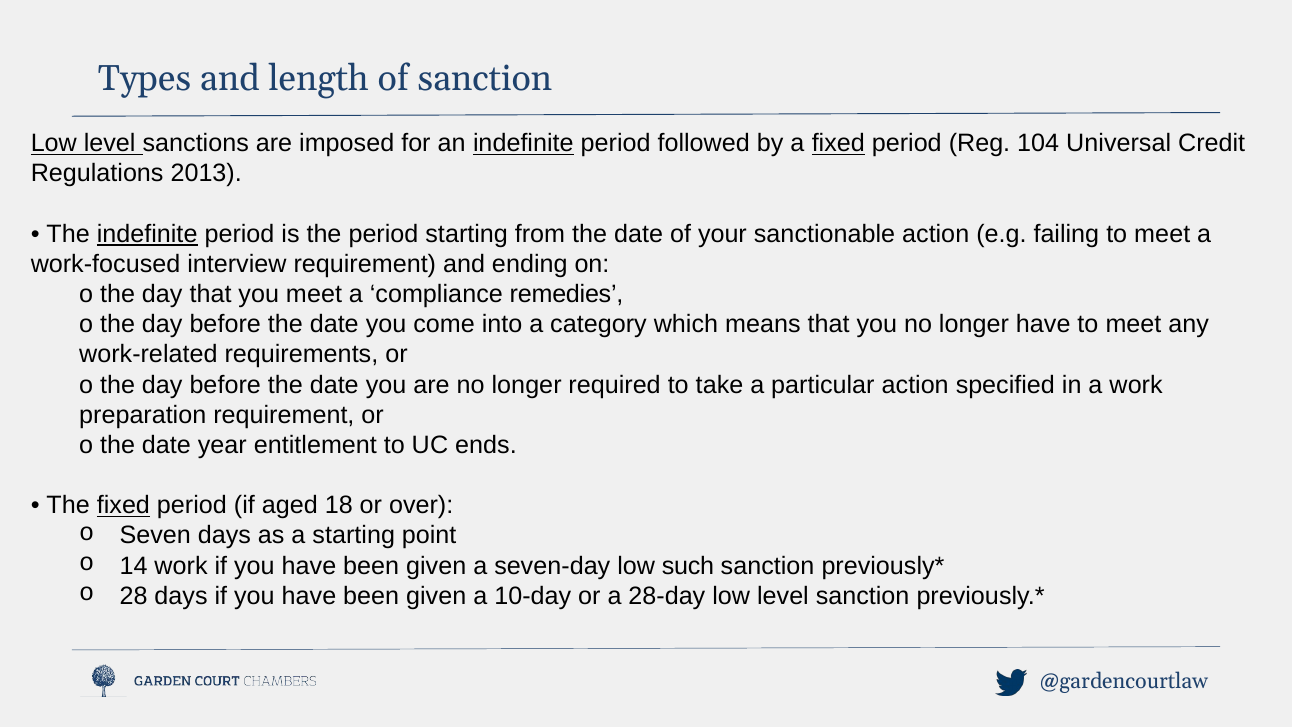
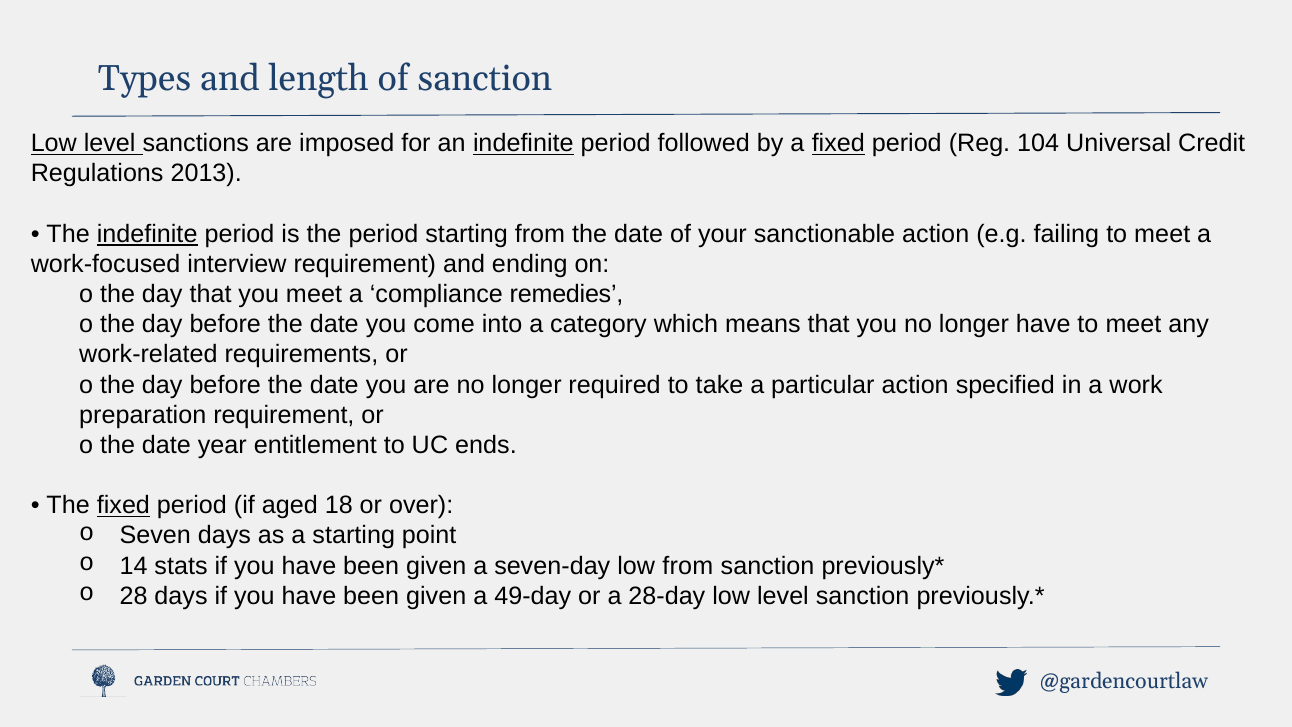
14 work: work -> stats
low such: such -> from
10-day: 10-day -> 49-day
